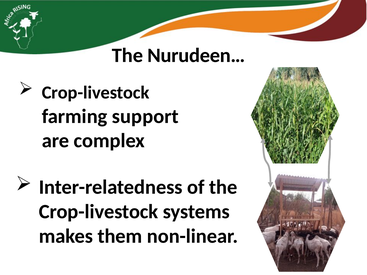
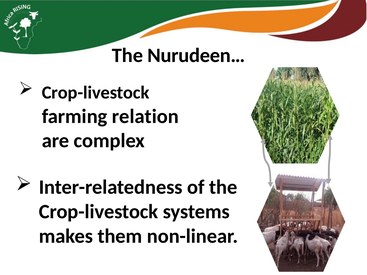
support: support -> relation
